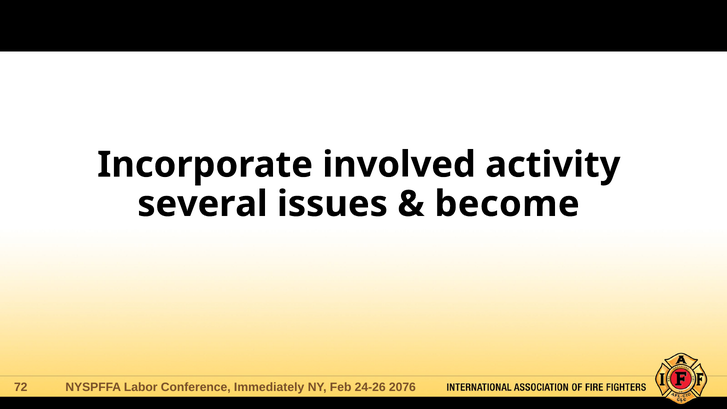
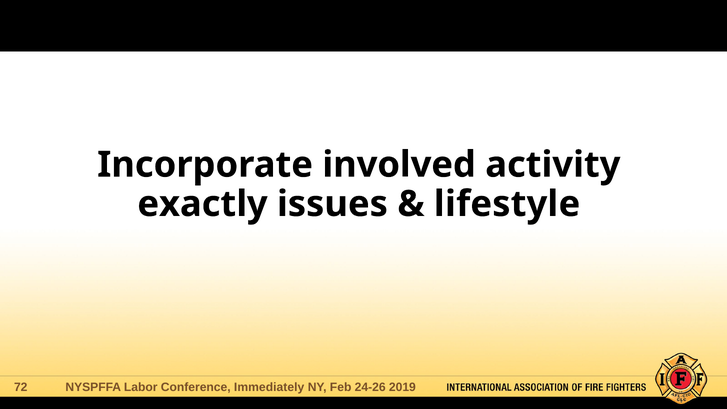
several: several -> exactly
become: become -> lifestyle
2076: 2076 -> 2019
